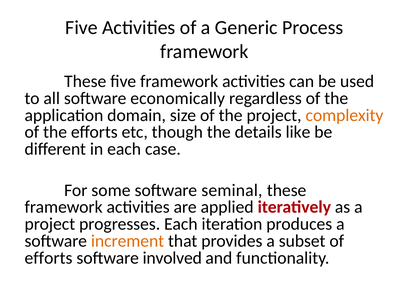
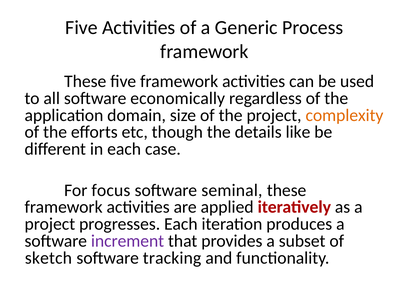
some: some -> focus
increment colour: orange -> purple
efforts at (48, 258): efforts -> sketch
involved: involved -> tracking
